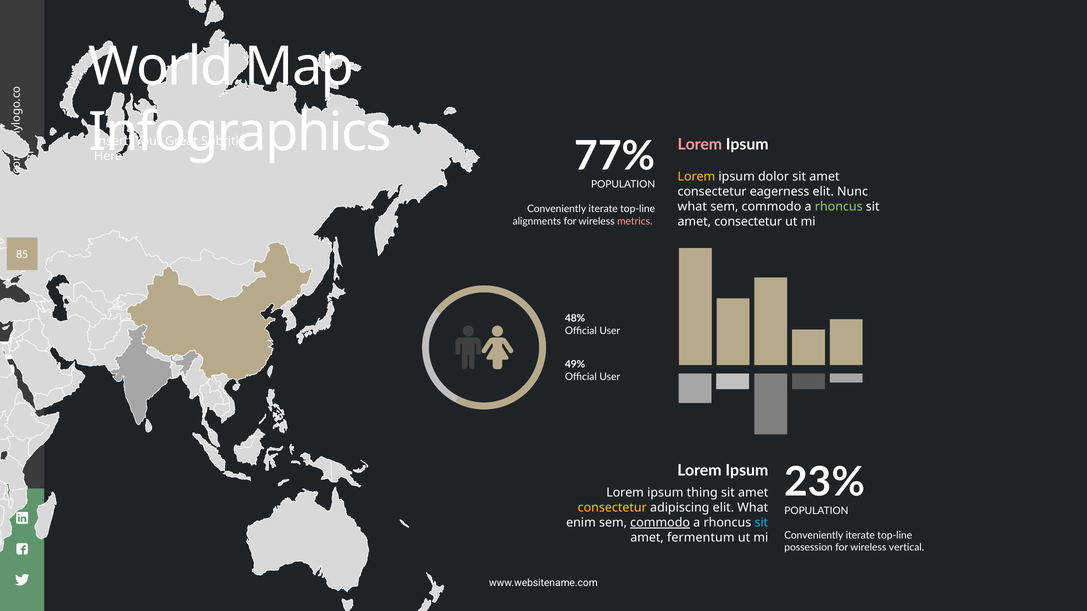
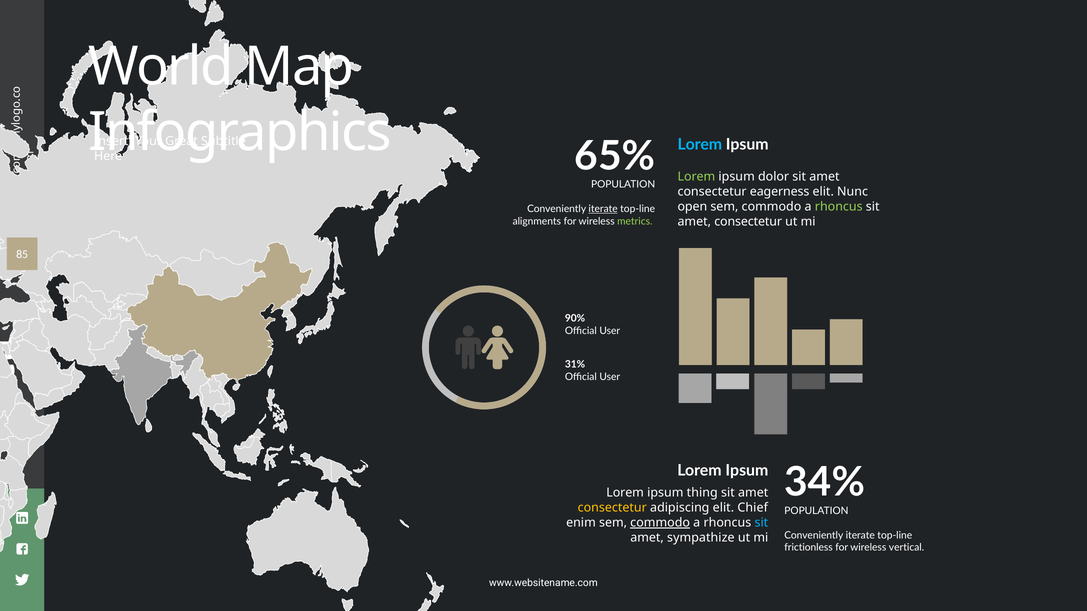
Lorem at (700, 145) colour: pink -> light blue
77%: 77% -> 65%
Lorem at (696, 177) colour: yellow -> light green
what at (692, 207): what -> open
iterate at (603, 209) underline: none -> present
metrics colour: pink -> light green
48%: 48% -> 90%
49%: 49% -> 31%
23%: 23% -> 34%
elit What: What -> Chief
fermentum: fermentum -> sympathize
possession: possession -> frictionless
